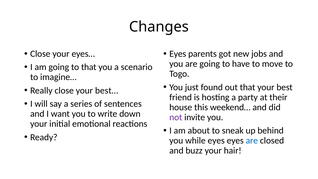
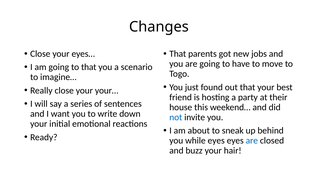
Eyes at (178, 54): Eyes -> That
best…: best… -> your…
not colour: purple -> blue
